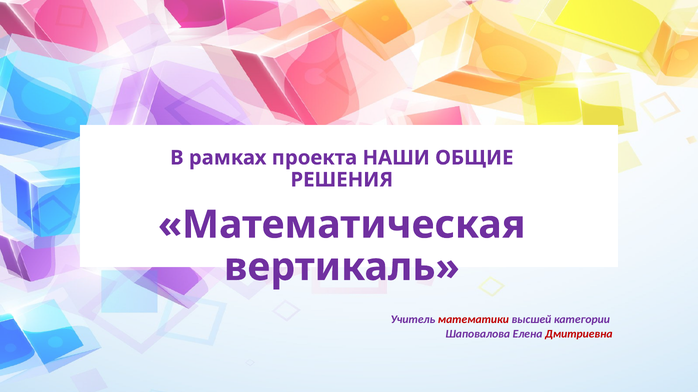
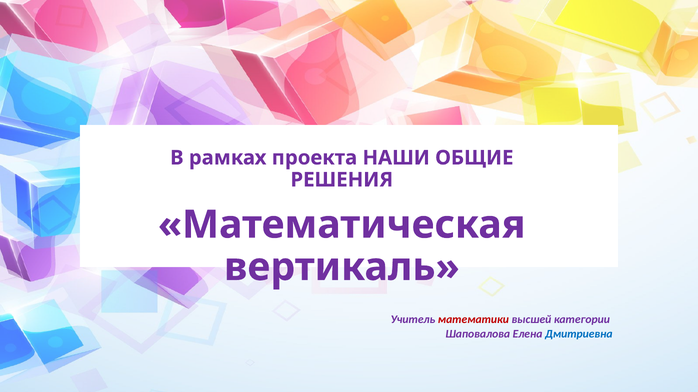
Дмитриевна colour: red -> blue
